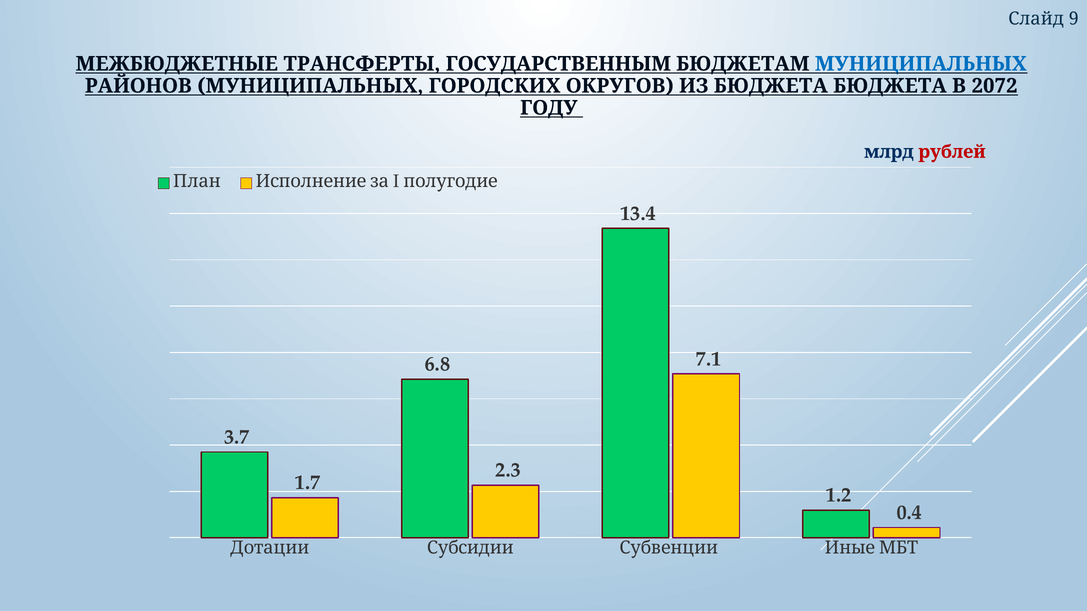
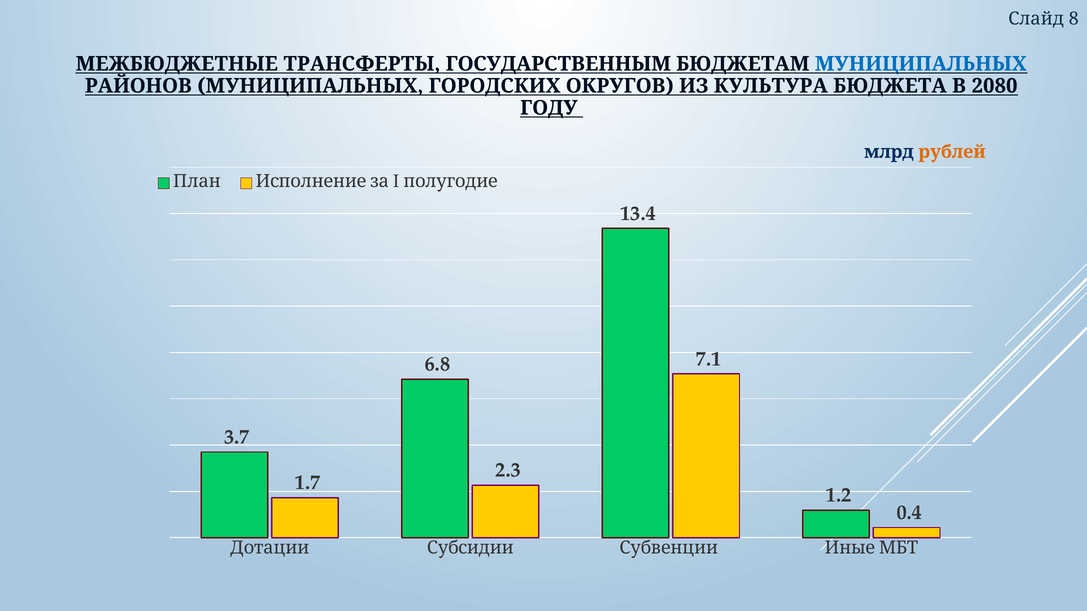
9: 9 -> 8
ИЗ БЮДЖЕТА: БЮДЖЕТА -> КУЛЬТУРА
2072: 2072 -> 2080
рублей colour: red -> orange
